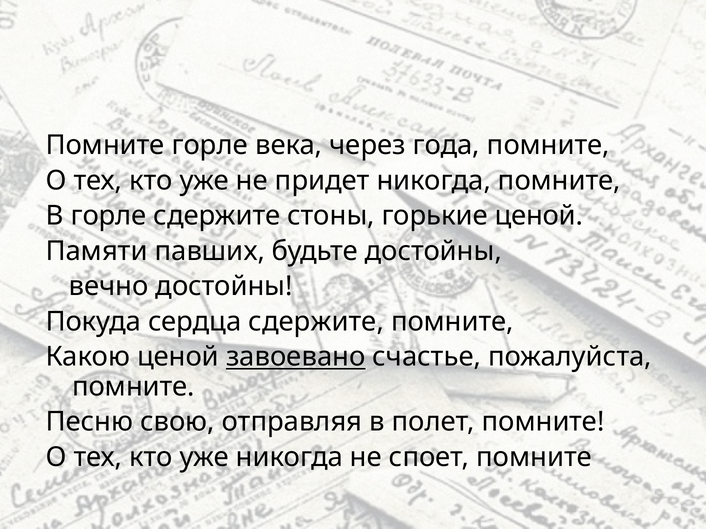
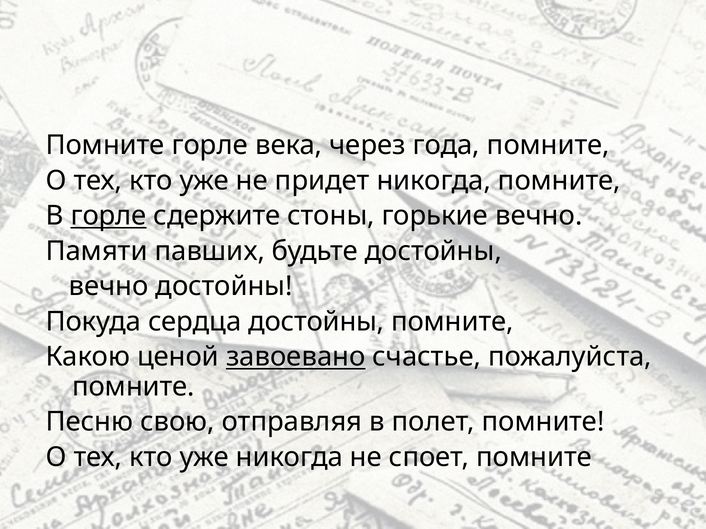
горле at (109, 216) underline: none -> present
горькие ценой: ценой -> вечно
сердца сдержите: сдержите -> достойны
